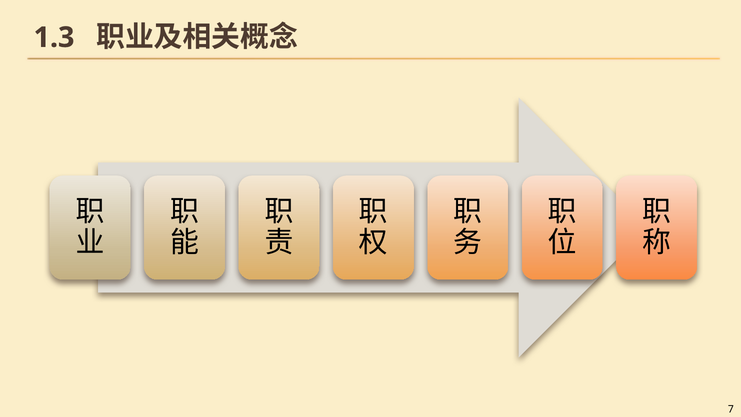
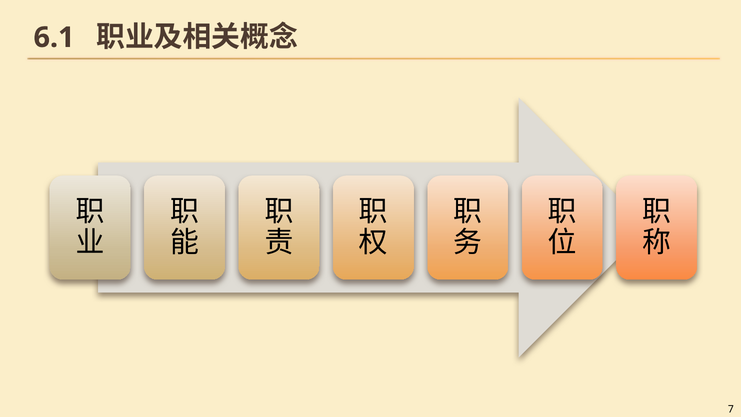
1.3: 1.3 -> 6.1
